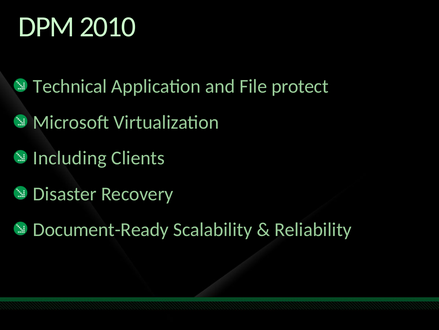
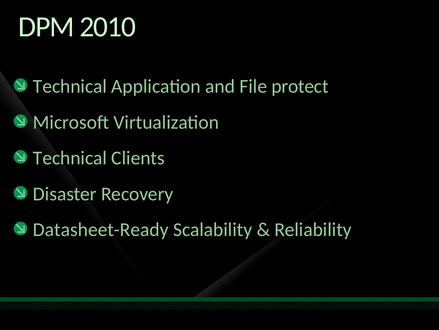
Including at (70, 158): Including -> Technical
Document-Ready: Document-Ready -> Datasheet-Ready
